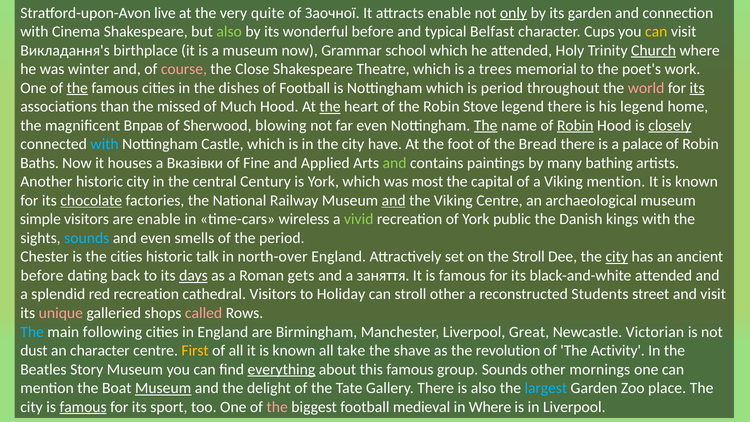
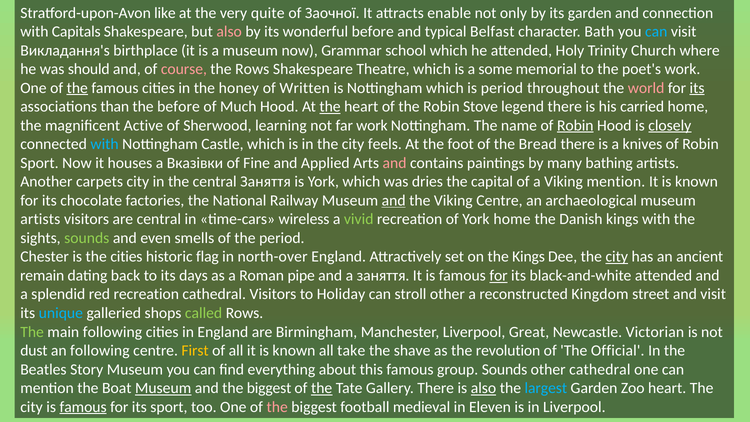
live: live -> like
only underline: present -> none
Cinema: Cinema -> Capitals
also at (229, 32) colour: light green -> pink
Cups: Cups -> Bath
can at (656, 32) colour: yellow -> light blue
Church underline: present -> none
winter: winter -> should
the Close: Close -> Rows
trees: trees -> some
dishes: dishes -> honey
of Football: Football -> Written
the missed: missed -> before
his legend: legend -> carried
Вправ: Вправ -> Active
blowing: blowing -> learning
far even: even -> work
The at (486, 125) underline: present -> none
have: have -> feels
palace: palace -> knives
Baths at (40, 163): Baths -> Sport
and at (395, 163) colour: light green -> pink
Another historic: historic -> carpets
central Century: Century -> Заняття
most: most -> dries
chocolate underline: present -> none
simple at (40, 219): simple -> artists
are enable: enable -> central
York public: public -> home
sounds at (87, 238) colour: light blue -> light green
talk: talk -> flag
the Stroll: Stroll -> Kings
before at (42, 275): before -> remain
days underline: present -> none
gets: gets -> pipe
for at (499, 275) underline: none -> present
Students: Students -> Kingdom
unique colour: pink -> light blue
called colour: pink -> light green
The at (32, 332) colour: light blue -> light green
an character: character -> following
Activity: Activity -> Official
everything underline: present -> none
other mornings: mornings -> cathedral
and the delight: delight -> biggest
the at (322, 388) underline: none -> present
also at (483, 388) underline: none -> present
Zoo place: place -> heart
in Where: Where -> Eleven
